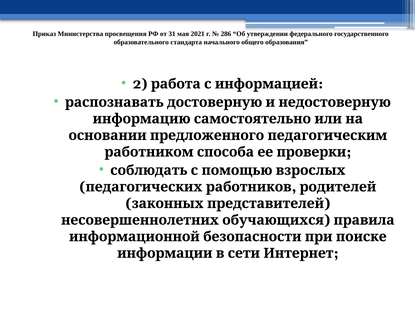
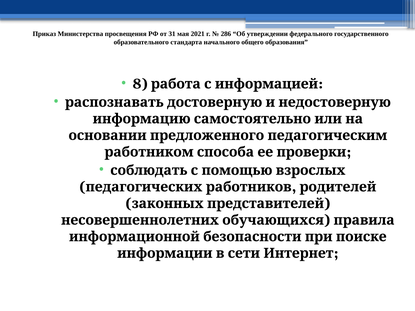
2: 2 -> 8
